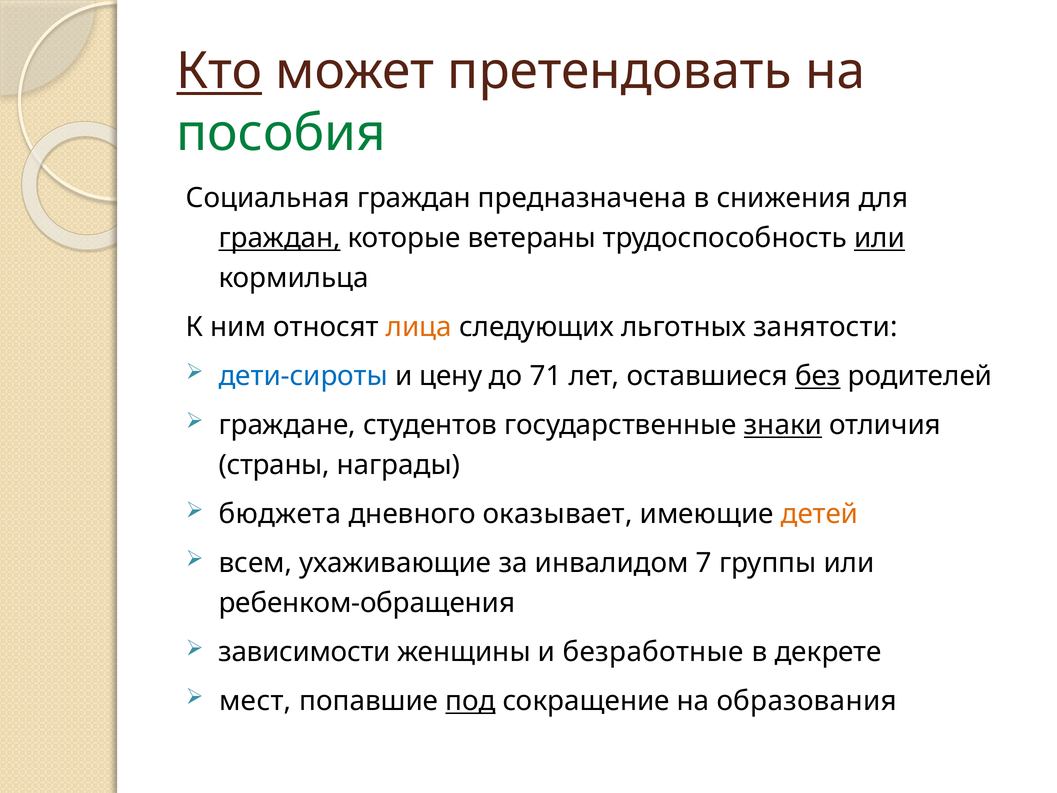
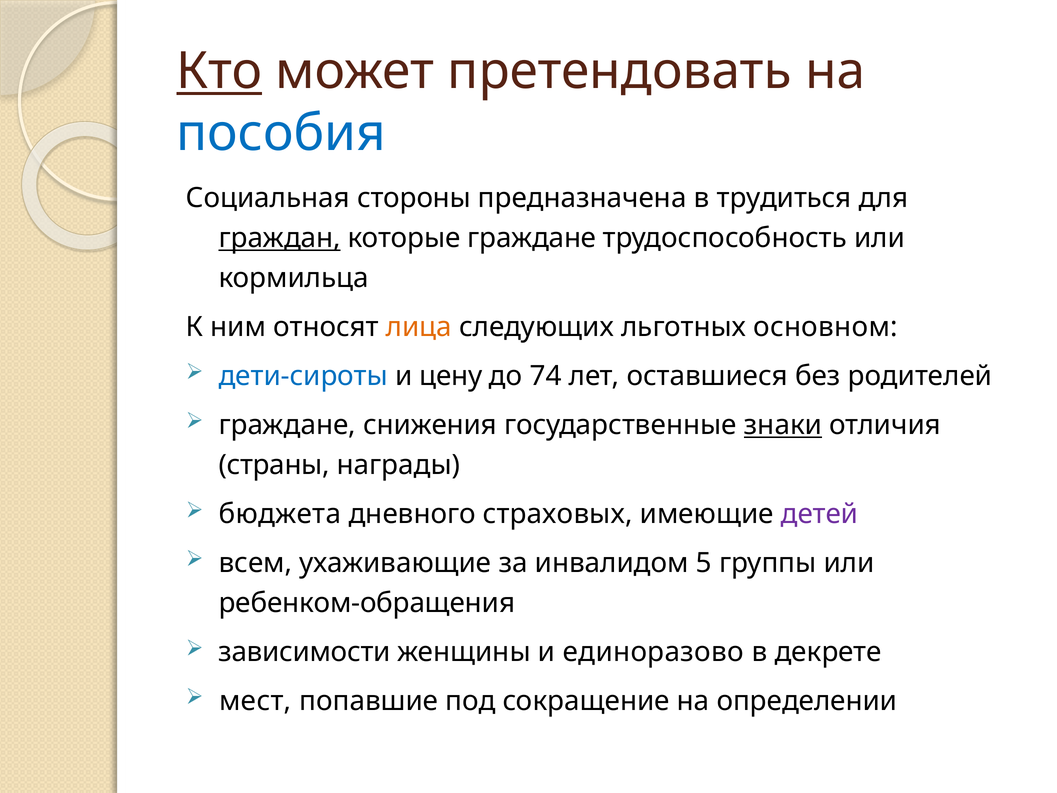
пособия colour: green -> blue
Социальная граждан: граждан -> стороны
снижения: снижения -> трудиться
которые ветераны: ветераны -> граждане
или at (880, 238) underline: present -> none
занятости: занятости -> основном
71: 71 -> 74
без underline: present -> none
студентов: студентов -> снижения
оказывает: оказывает -> страховых
детей colour: orange -> purple
7: 7 -> 5
безработные: безработные -> единоразово
под underline: present -> none
образования: образования -> определении
